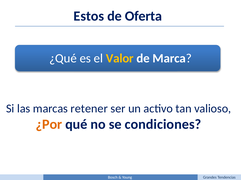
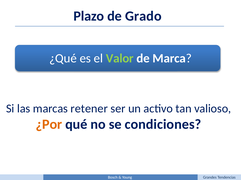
Estos: Estos -> Plazo
Oferta: Oferta -> Grado
Valor colour: yellow -> light green
